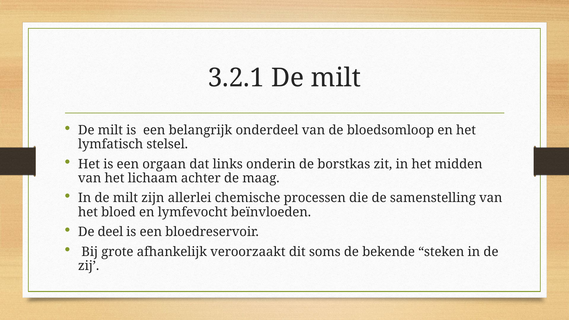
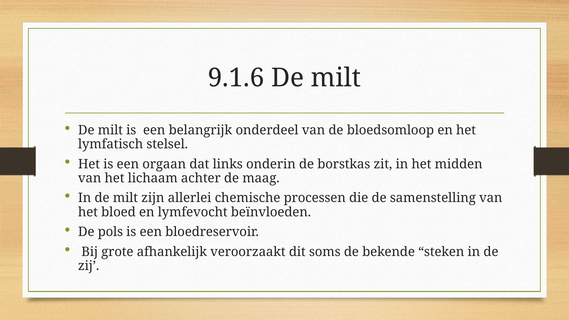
3.2.1: 3.2.1 -> 9.1.6
deel: deel -> pols
